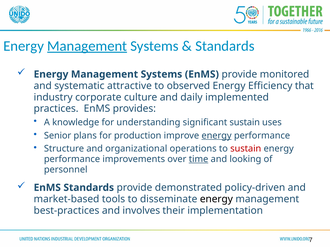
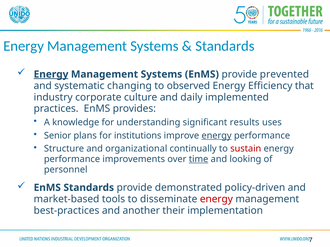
Management at (87, 46) underline: present -> none
Energy at (51, 74) underline: none -> present
monitored: monitored -> prevented
attractive: attractive -> changing
significant sustain: sustain -> results
production: production -> institutions
operations: operations -> continually
energy at (216, 199) colour: black -> red
involves: involves -> another
